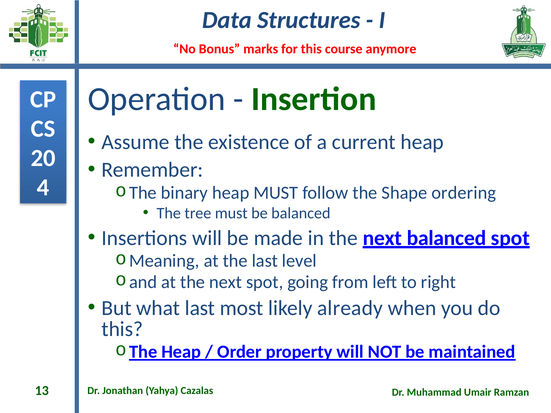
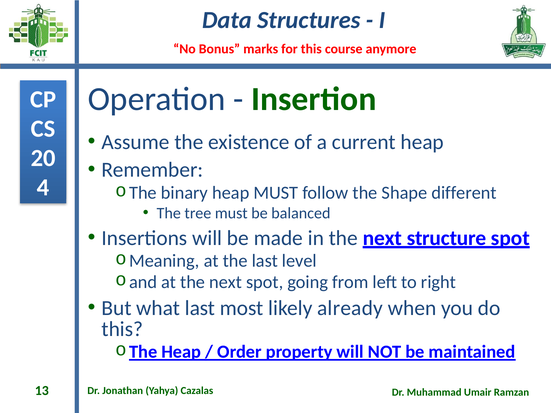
ordering: ordering -> different
next balanced: balanced -> structure
